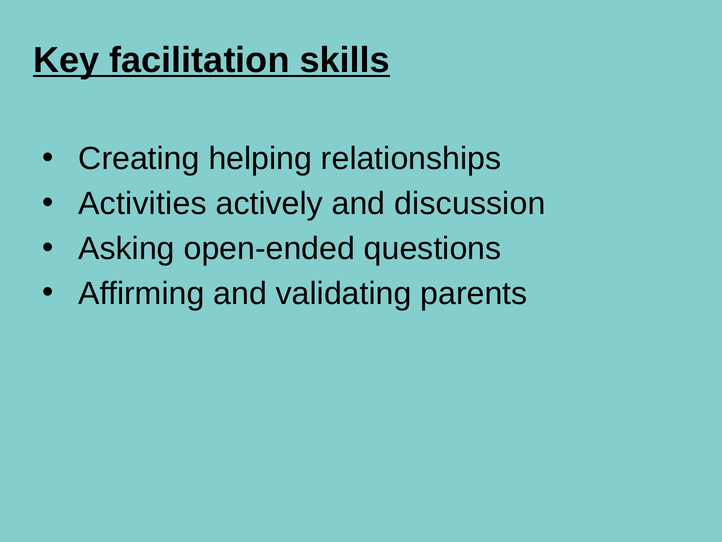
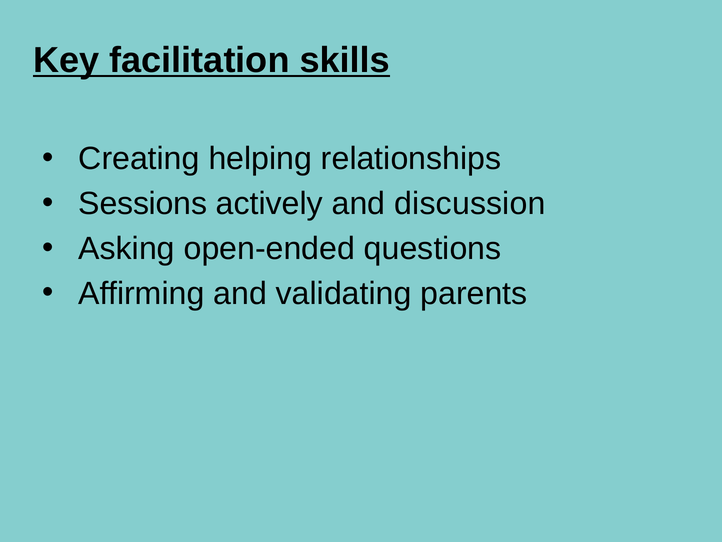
Activities: Activities -> Sessions
